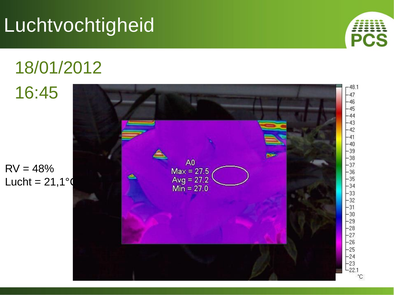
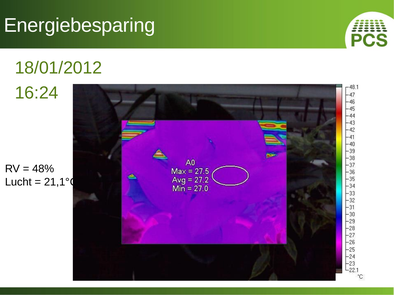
Luchtvochtigheid: Luchtvochtigheid -> Energiebesparing
16:45: 16:45 -> 16:24
